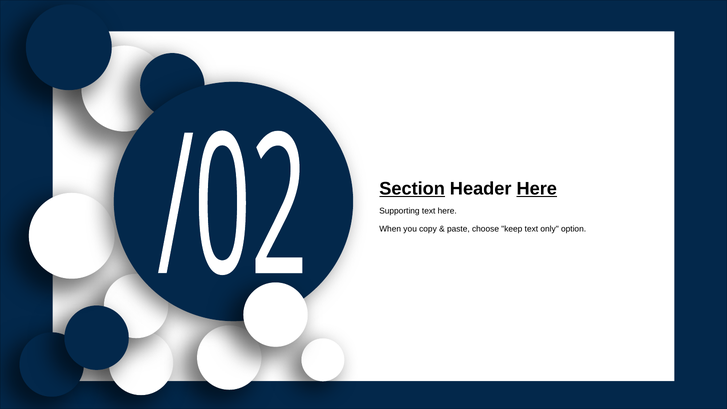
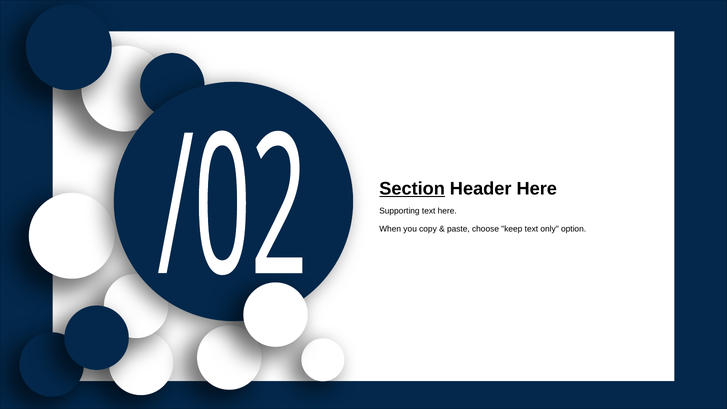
Here at (537, 189) underline: present -> none
